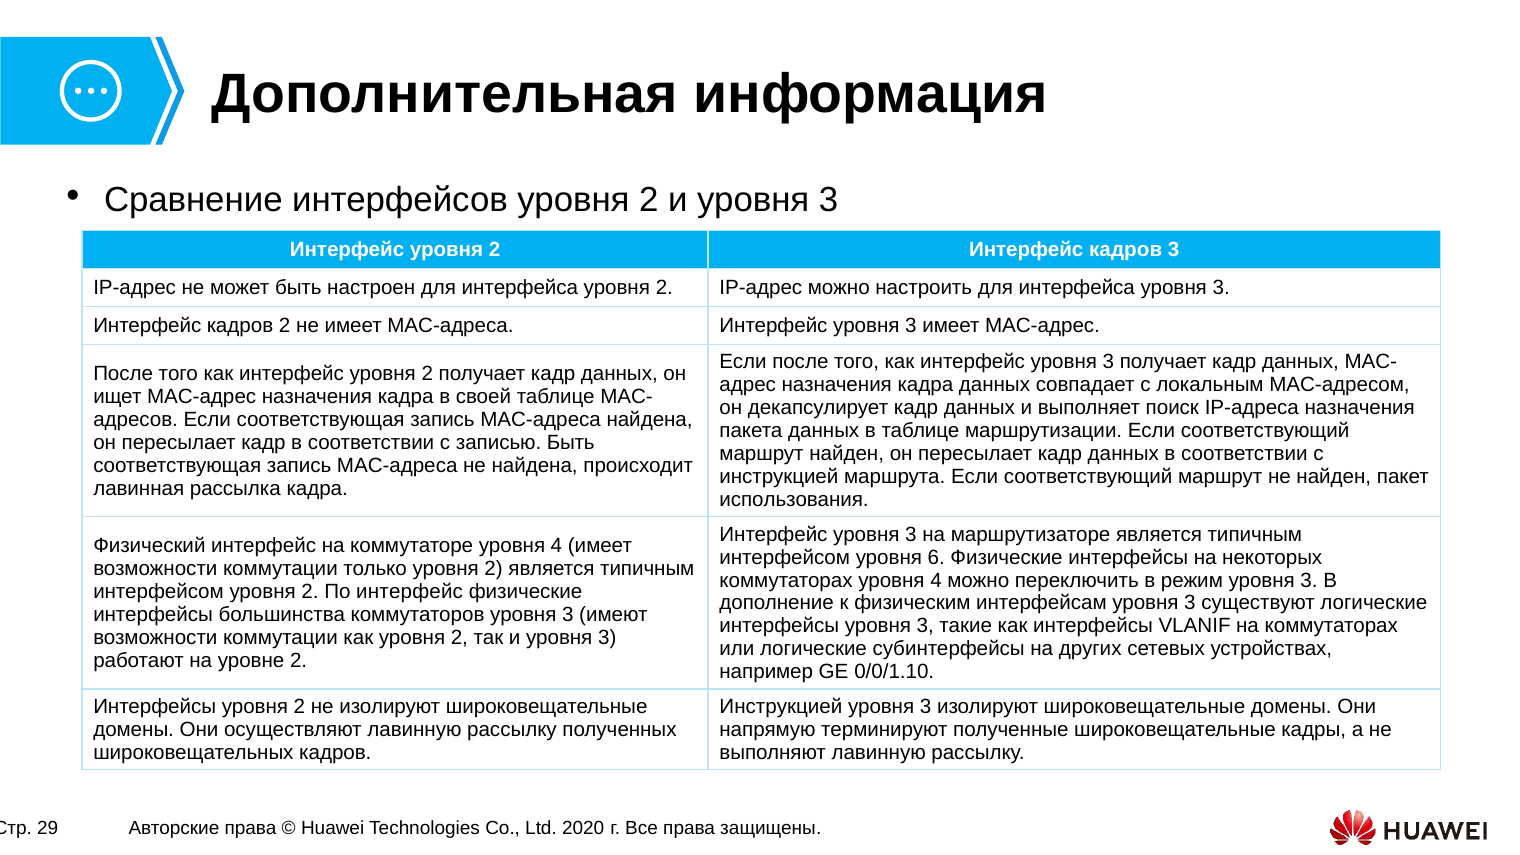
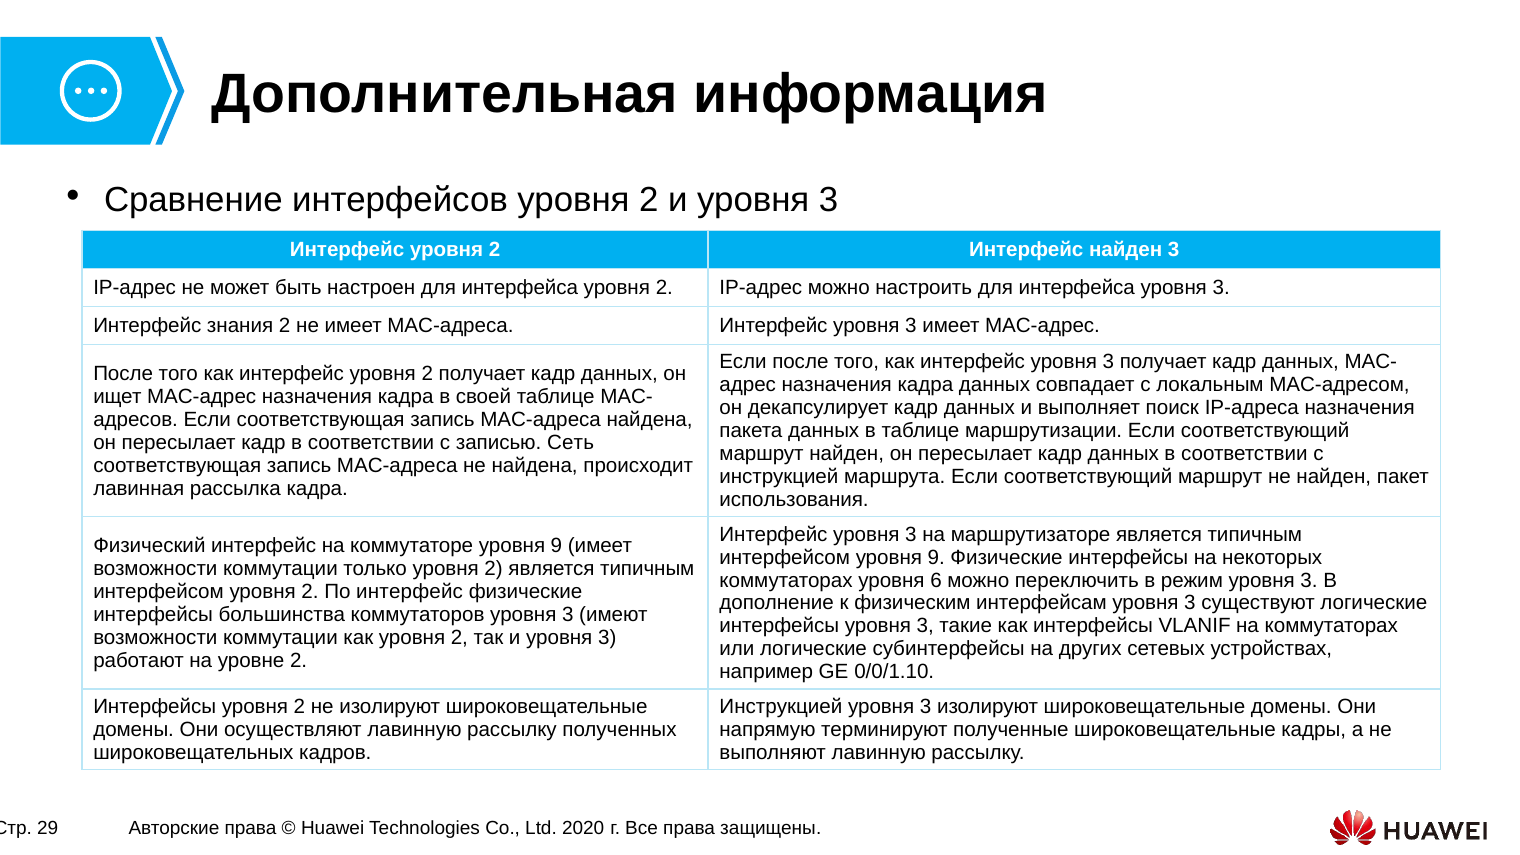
2 Интерфейс кадров: кадров -> найден
кадров at (240, 326): кадров -> знания
записью Быть: Быть -> Сеть
коммутаторе уровня 4: 4 -> 9
интерфейсом уровня 6: 6 -> 9
коммутаторах уровня 4: 4 -> 6
